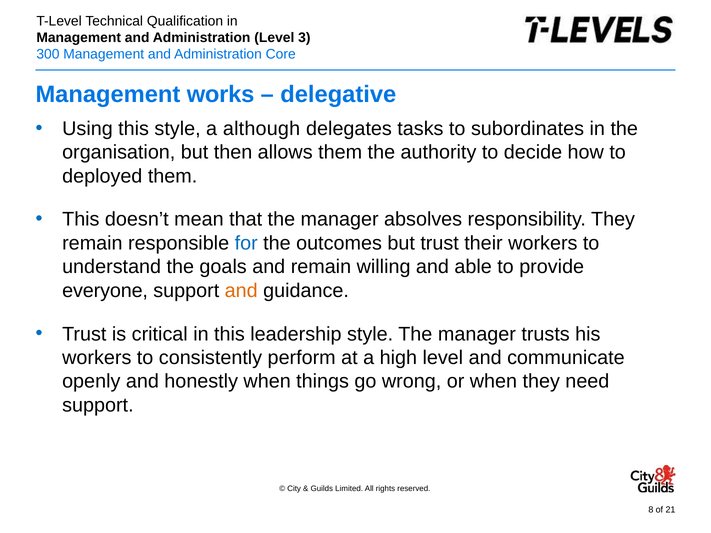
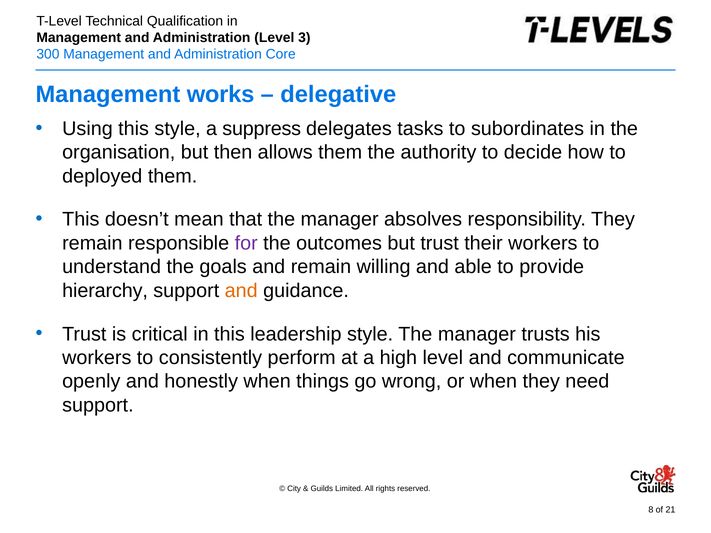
although: although -> suppress
for colour: blue -> purple
everyone: everyone -> hierarchy
